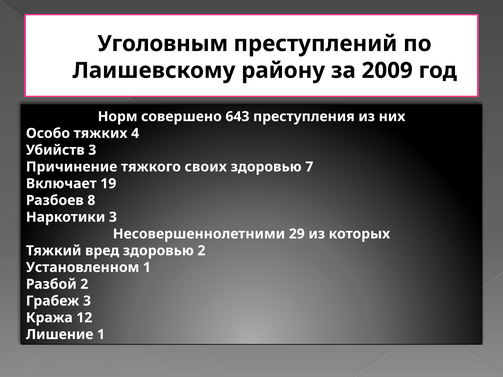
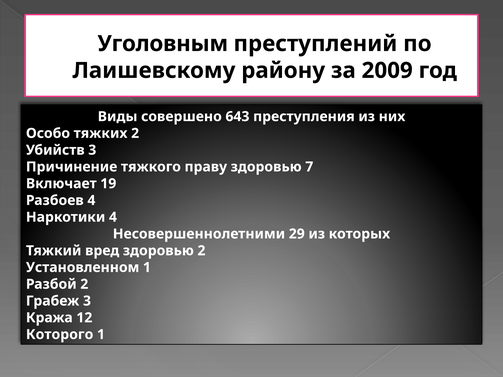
Норм: Норм -> Виды
тяжких 4: 4 -> 2
своих: своих -> праву
Разбоев 8: 8 -> 4
Наркотики 3: 3 -> 4
Лишение: Лишение -> Которого
